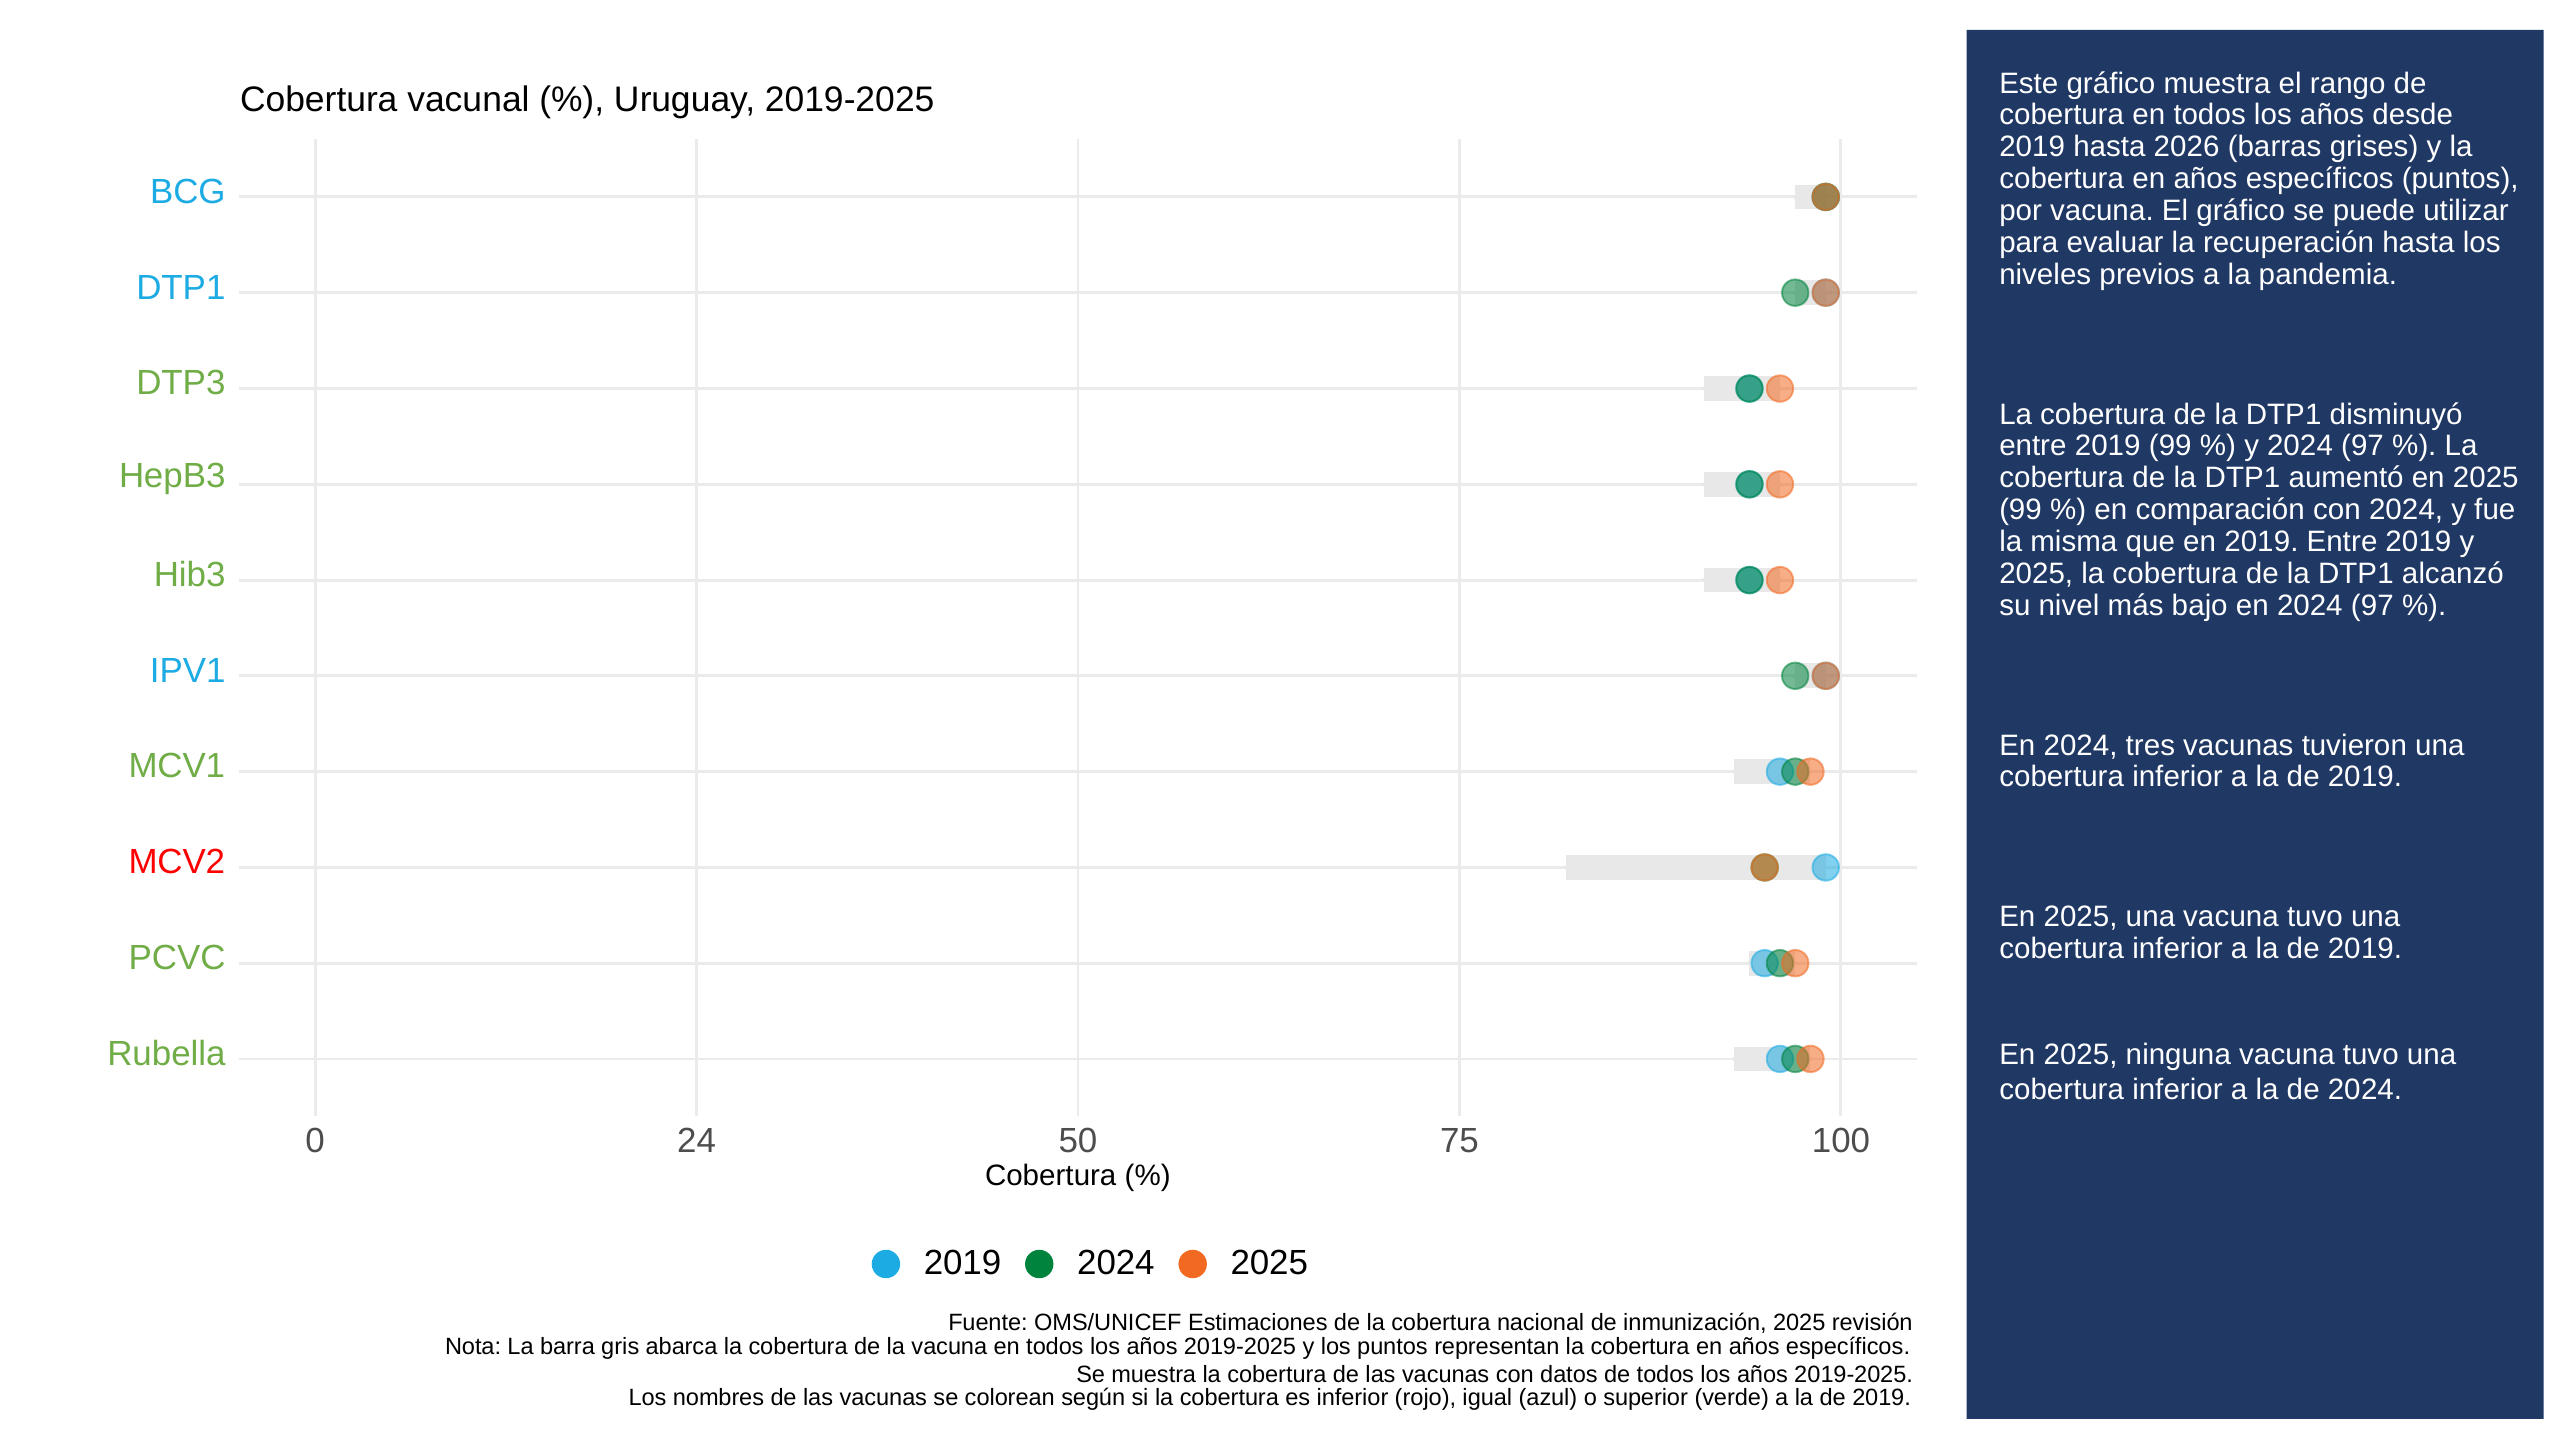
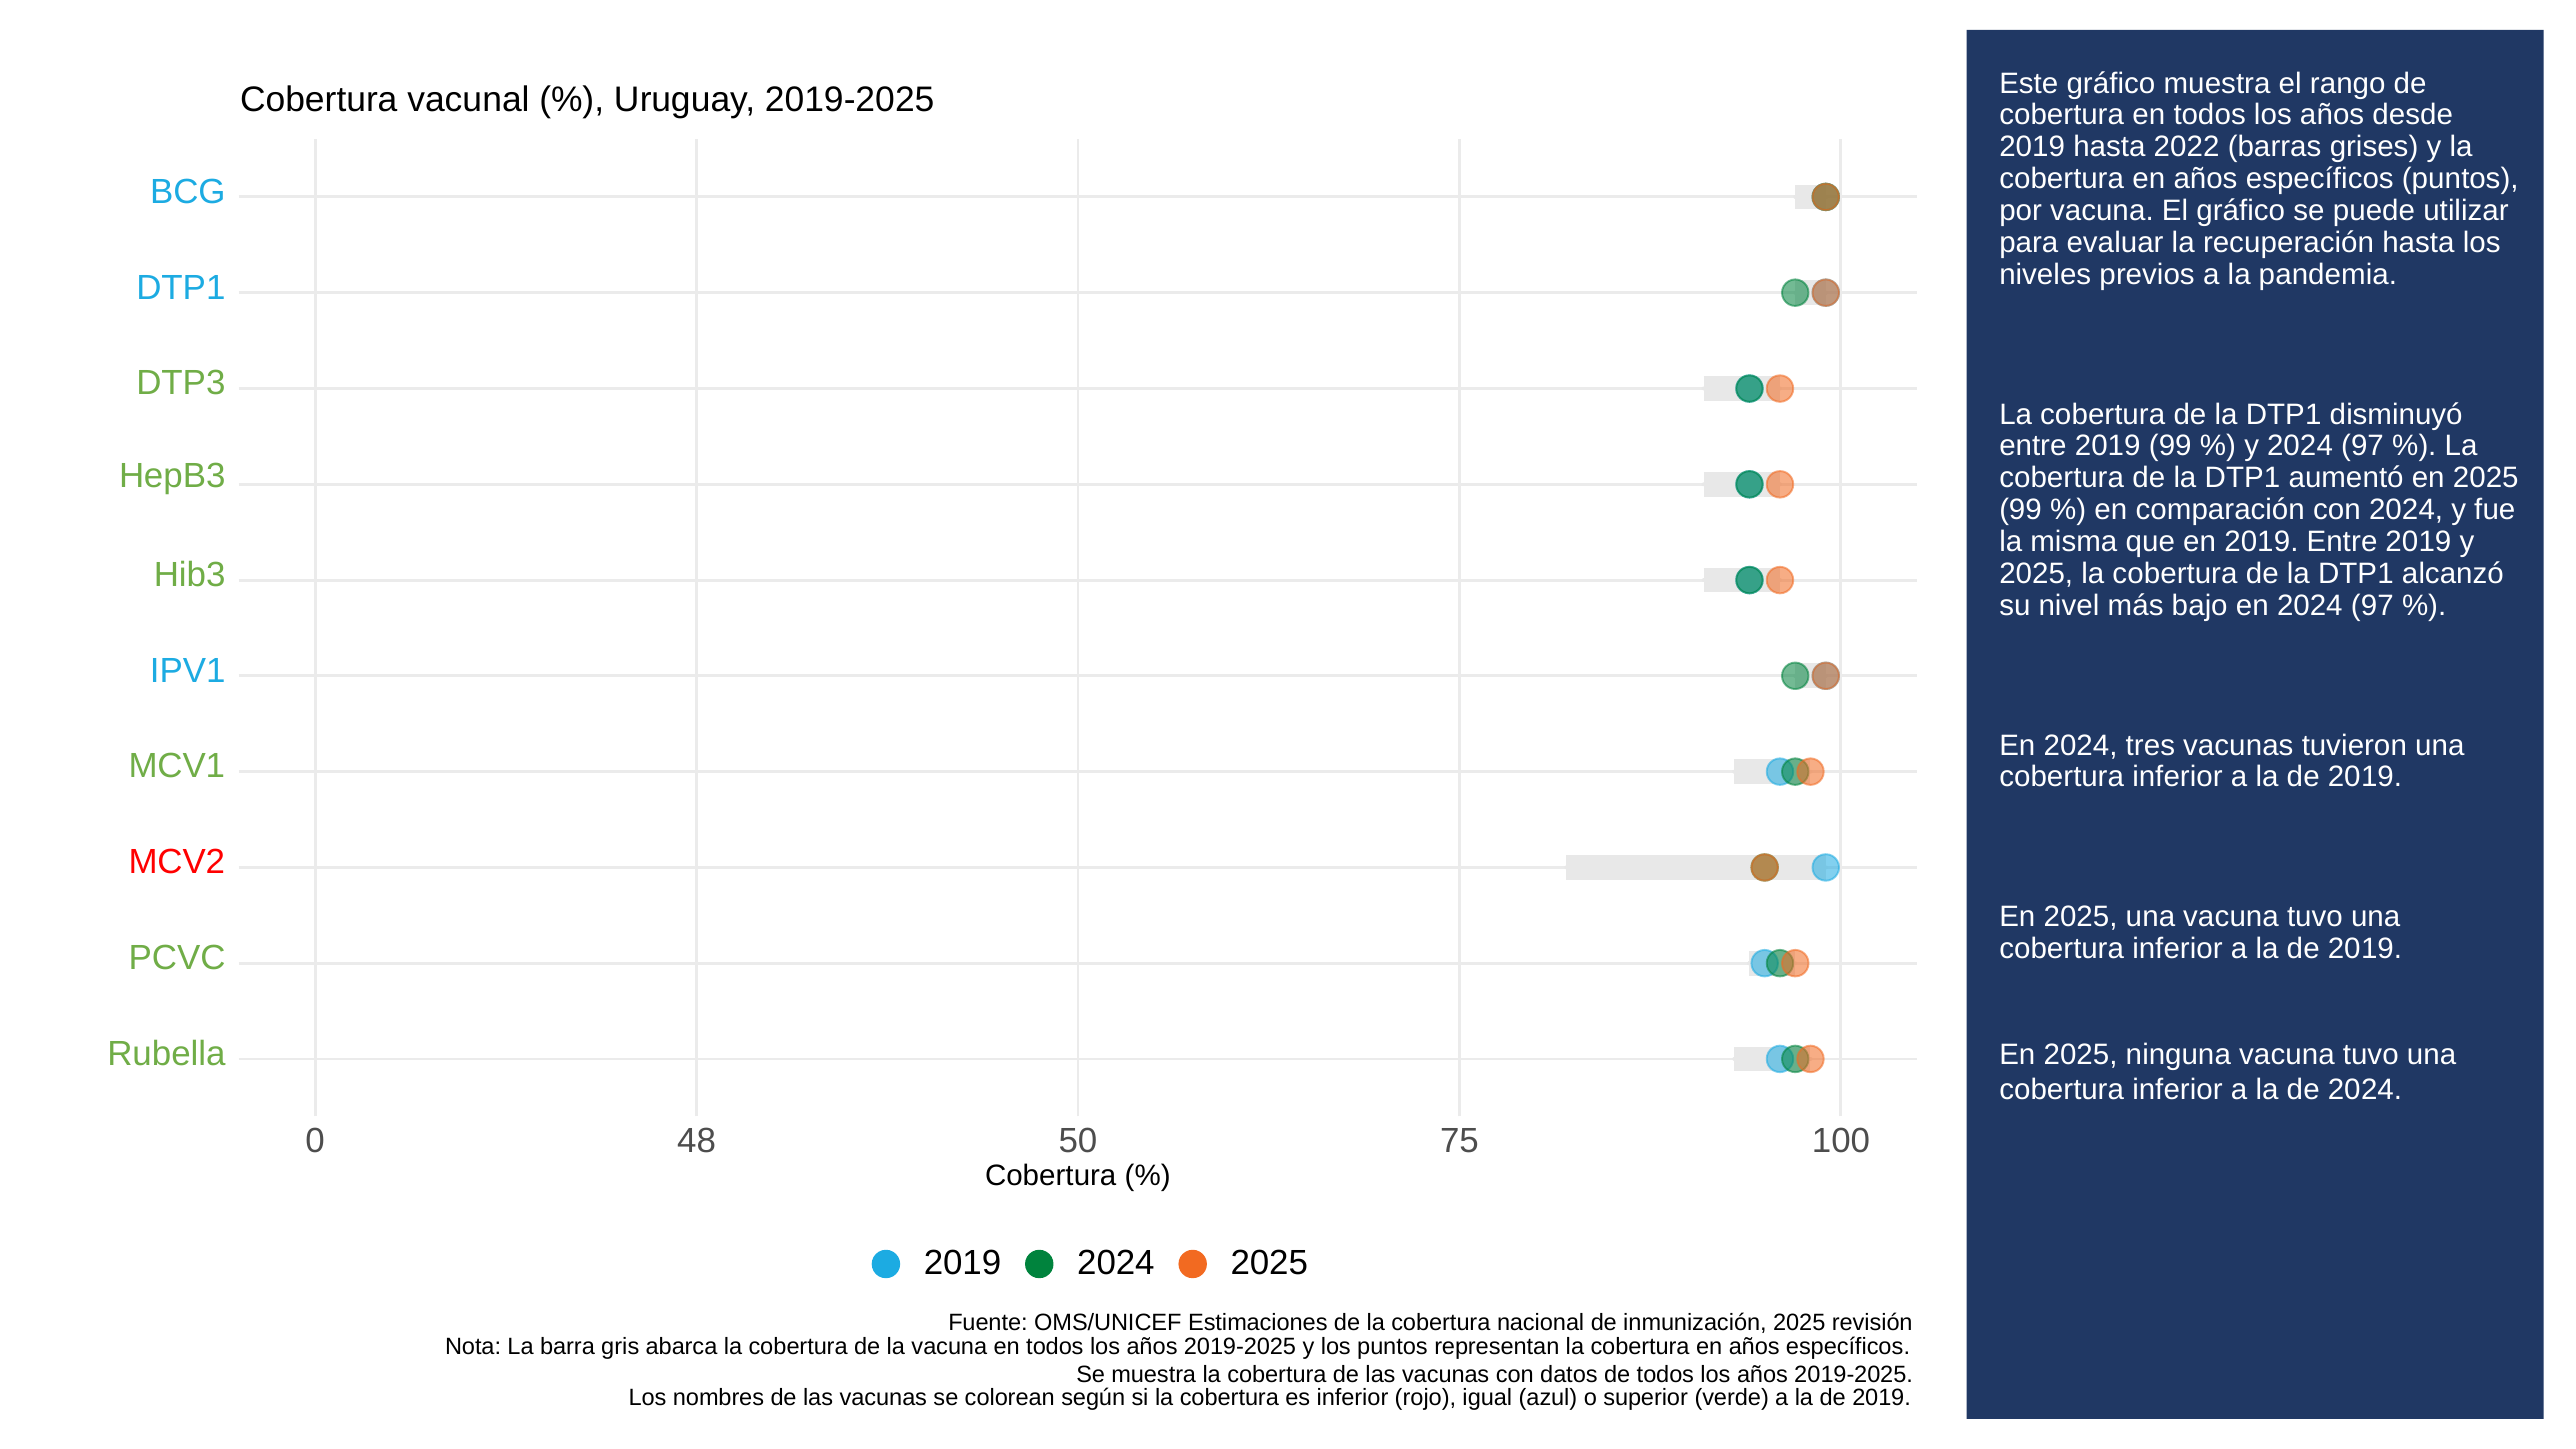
2026: 2026 -> 2022
24: 24 -> 48
